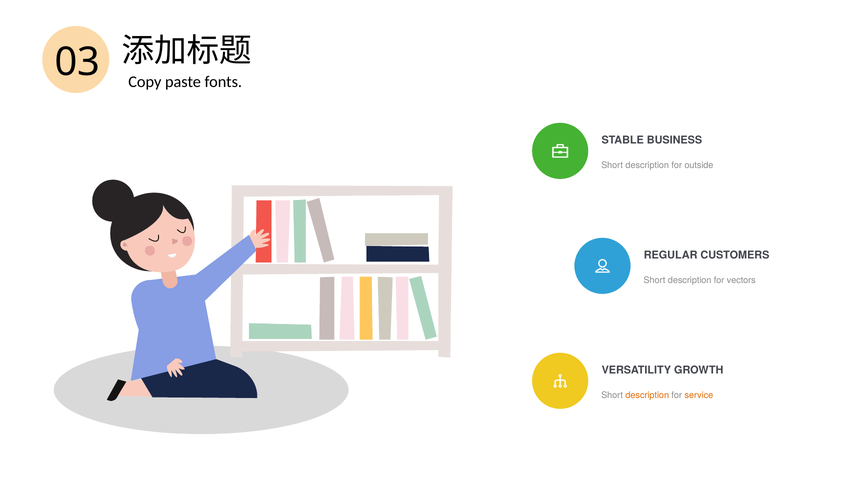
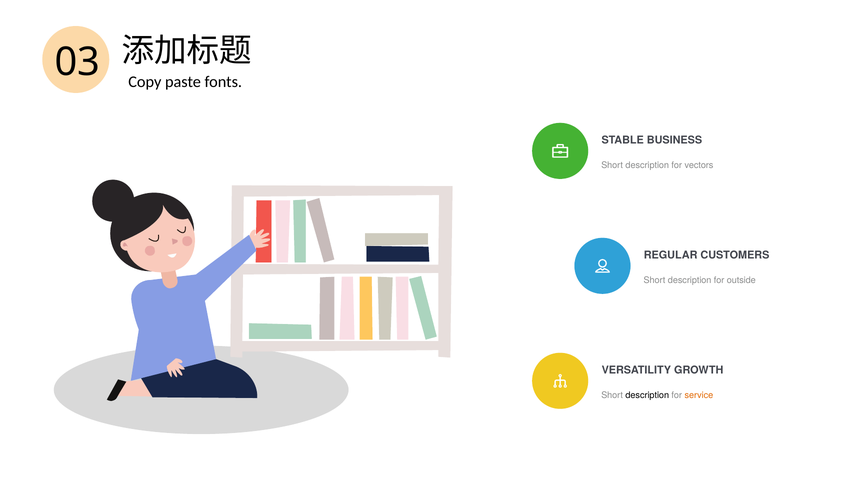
outside: outside -> vectors
vectors: vectors -> outside
description at (647, 395) colour: orange -> black
